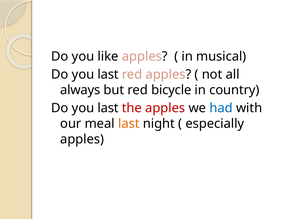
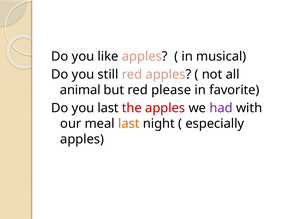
last at (108, 74): last -> still
always: always -> animal
bicycle: bicycle -> please
country: country -> favorite
had colour: blue -> purple
